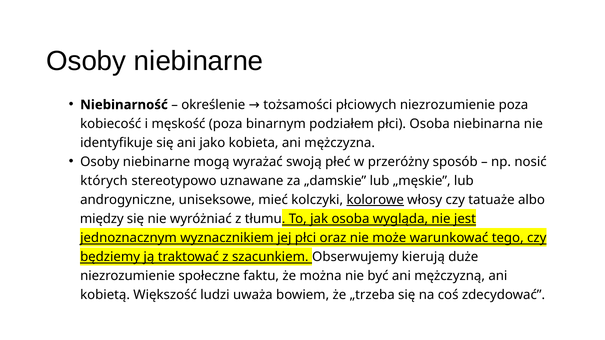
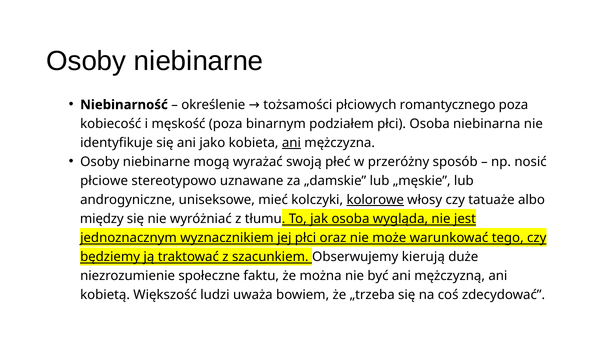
płciowych niezrozumienie: niezrozumienie -> romantycznego
ani at (291, 143) underline: none -> present
których: których -> płciowe
